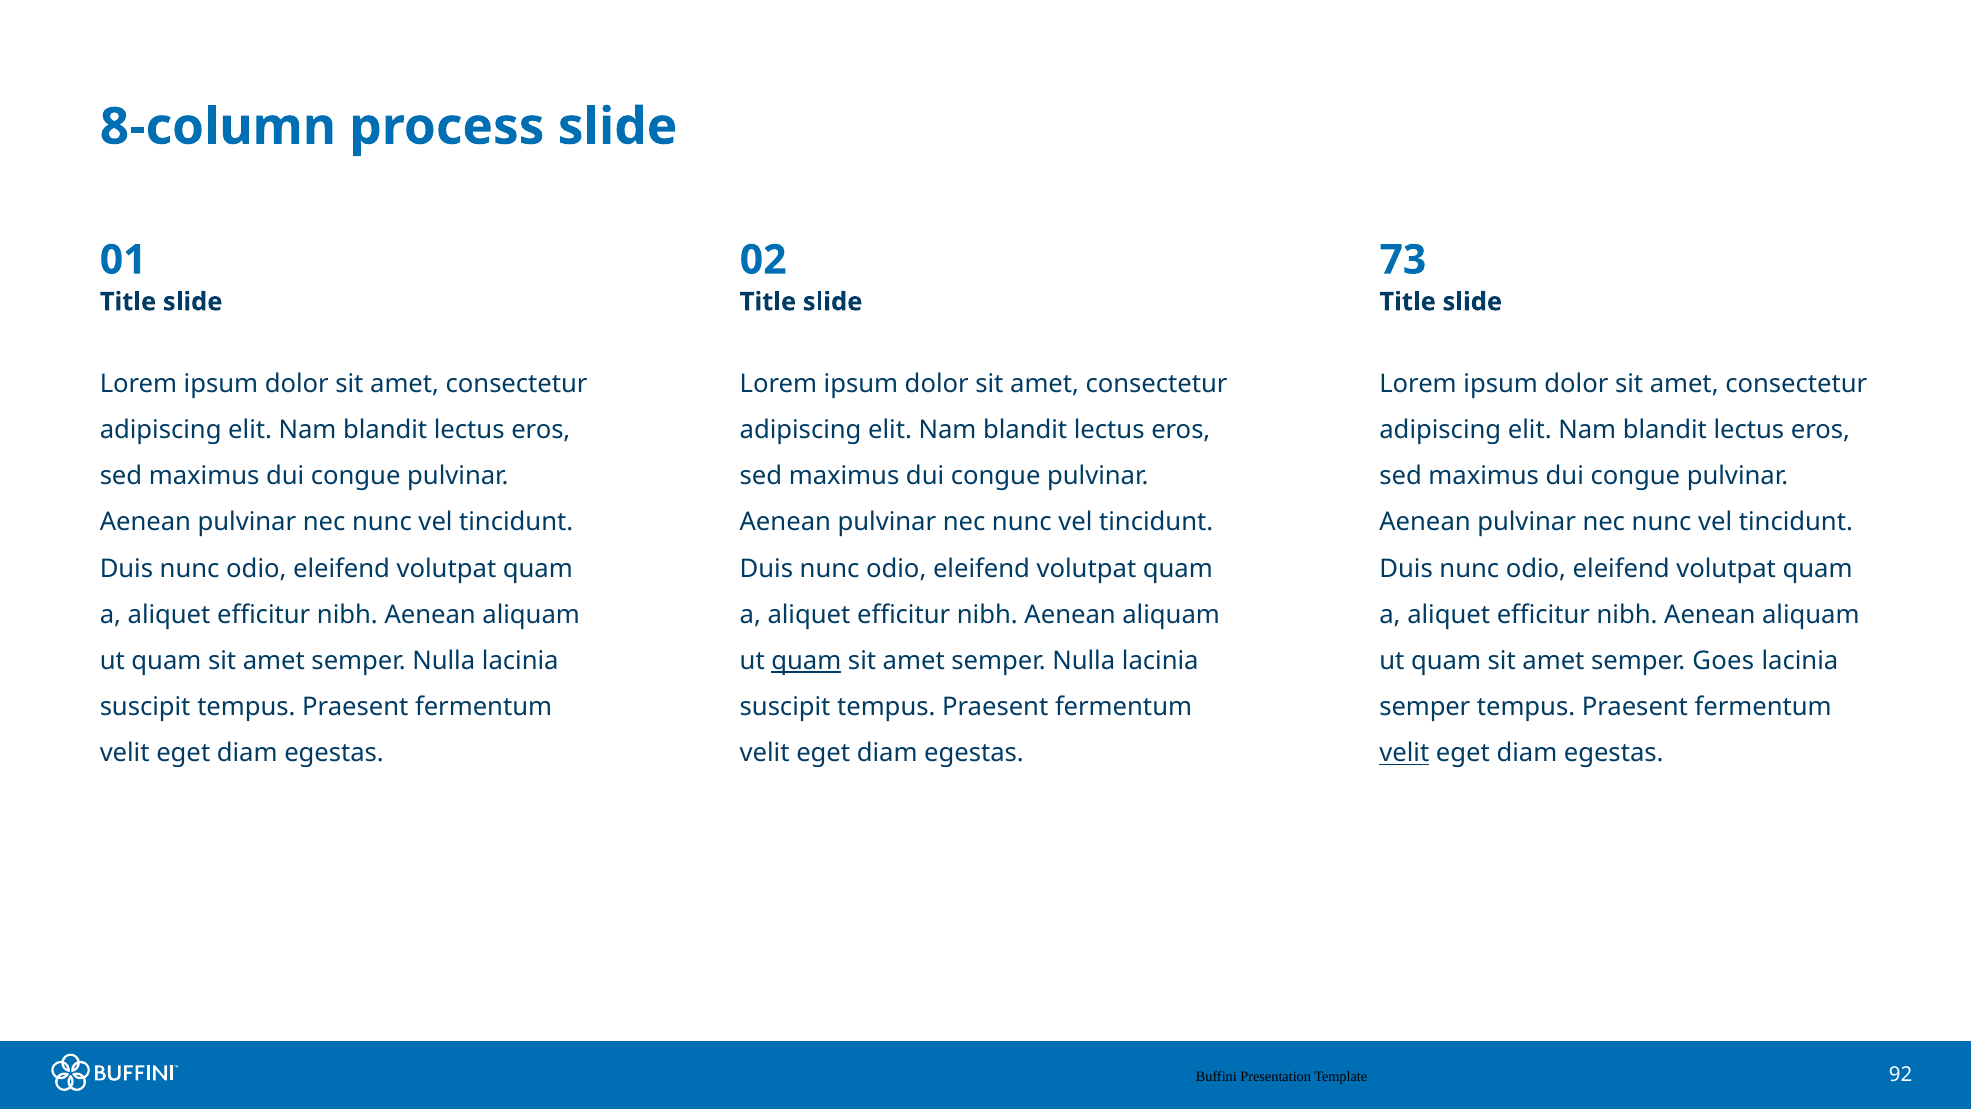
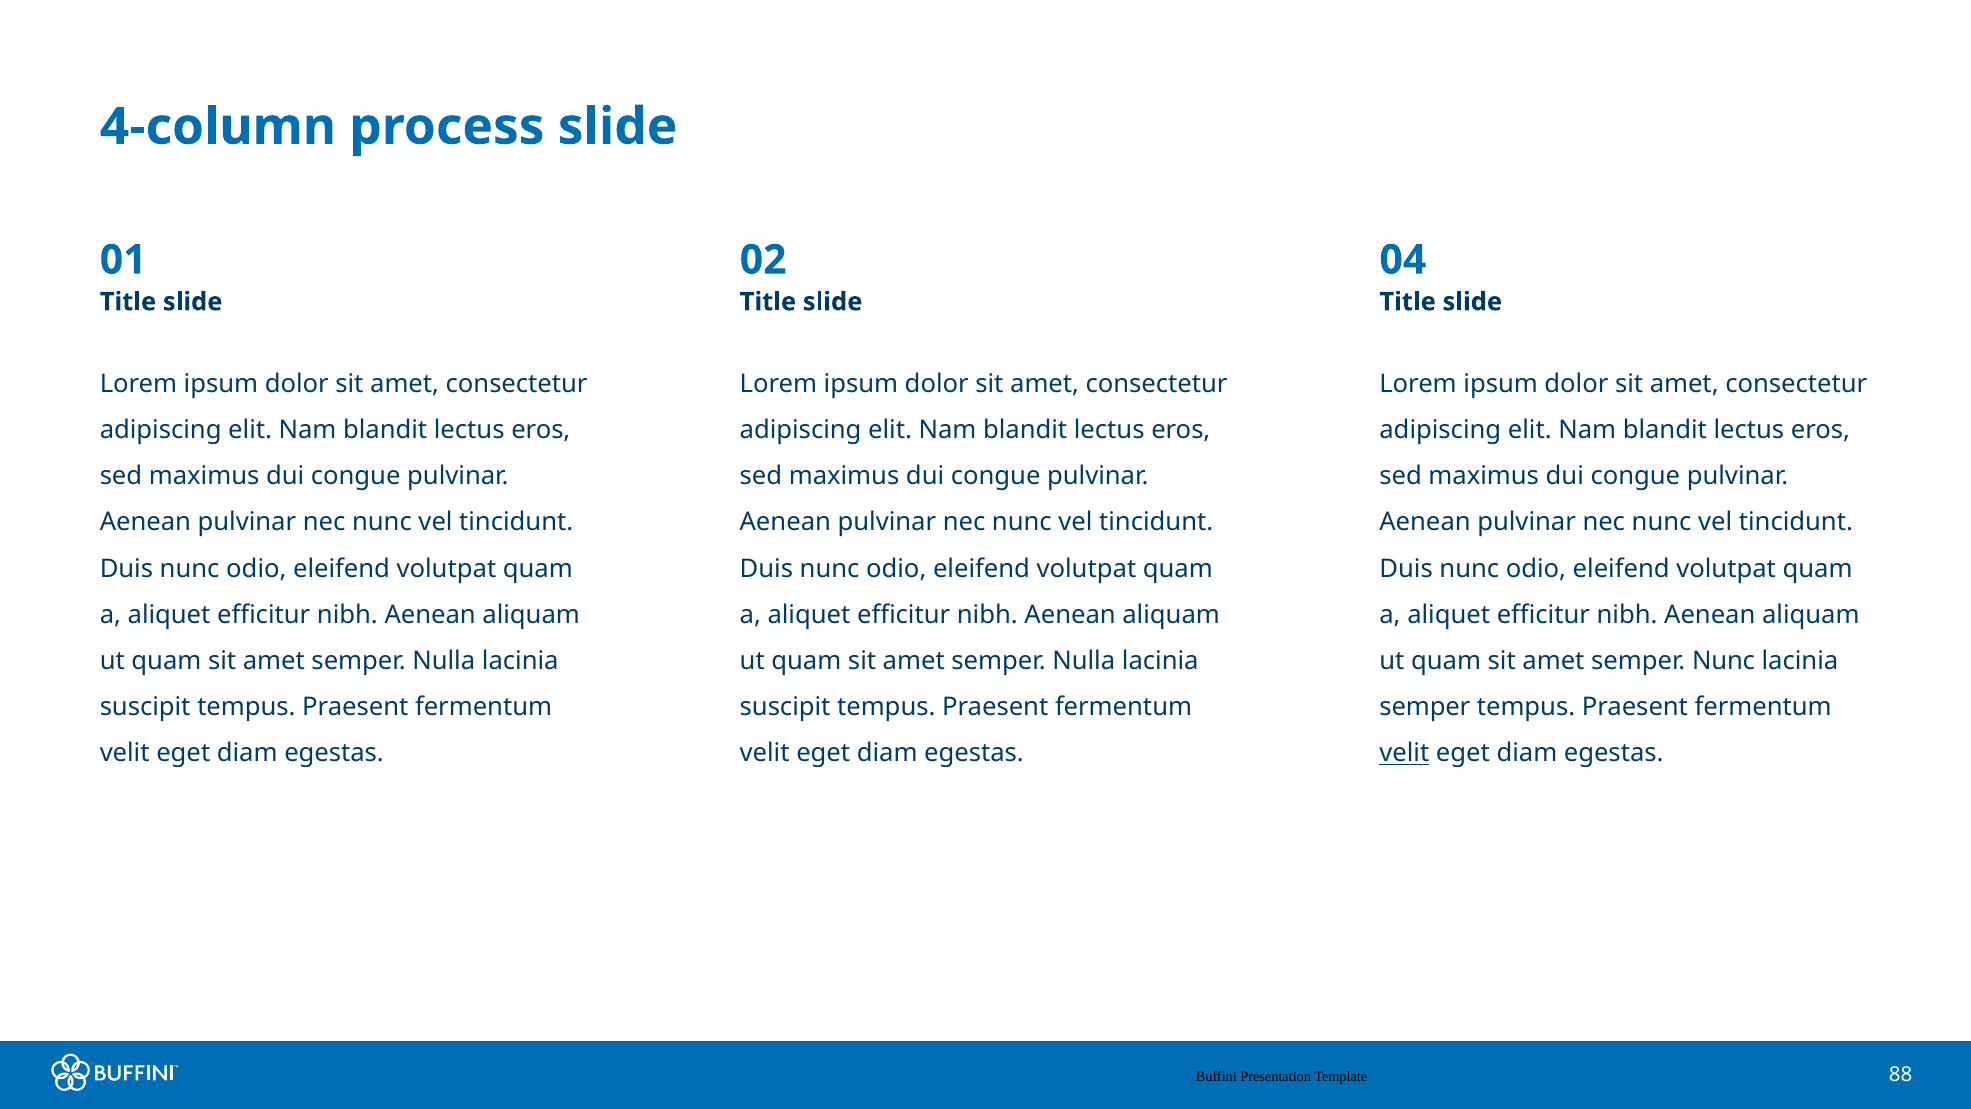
8-column: 8-column -> 4-column
73: 73 -> 04
quam at (806, 661) underline: present -> none
semper Goes: Goes -> Nunc
92: 92 -> 88
